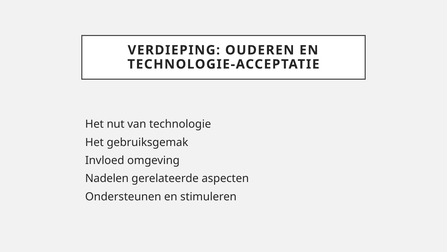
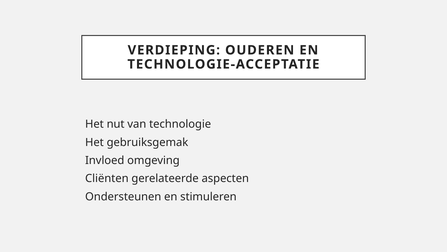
Nadelen: Nadelen -> Cliënten
